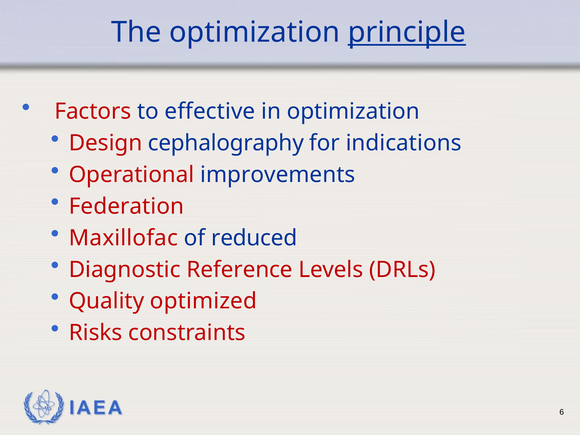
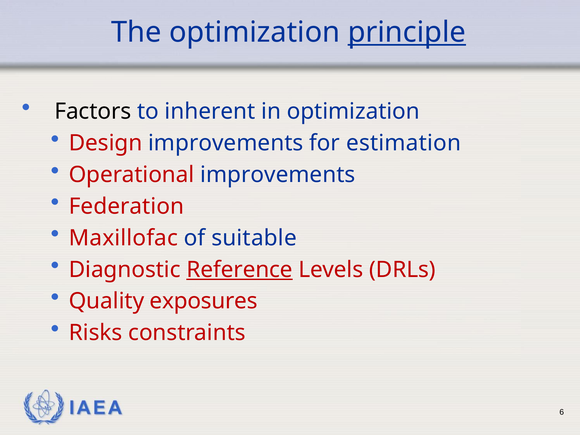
Factors colour: red -> black
effective: effective -> inherent
Design cephalography: cephalography -> improvements
indications: indications -> estimation
reduced: reduced -> suitable
Reference underline: none -> present
optimized: optimized -> exposures
